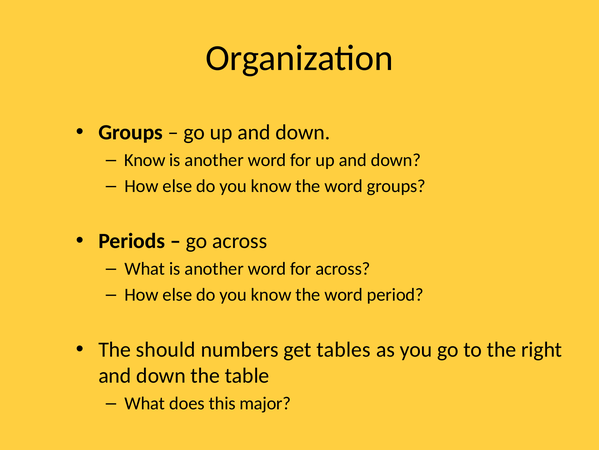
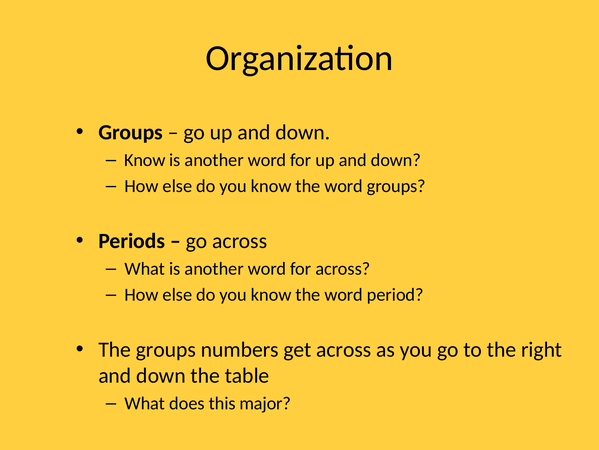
The should: should -> groups
get tables: tables -> across
